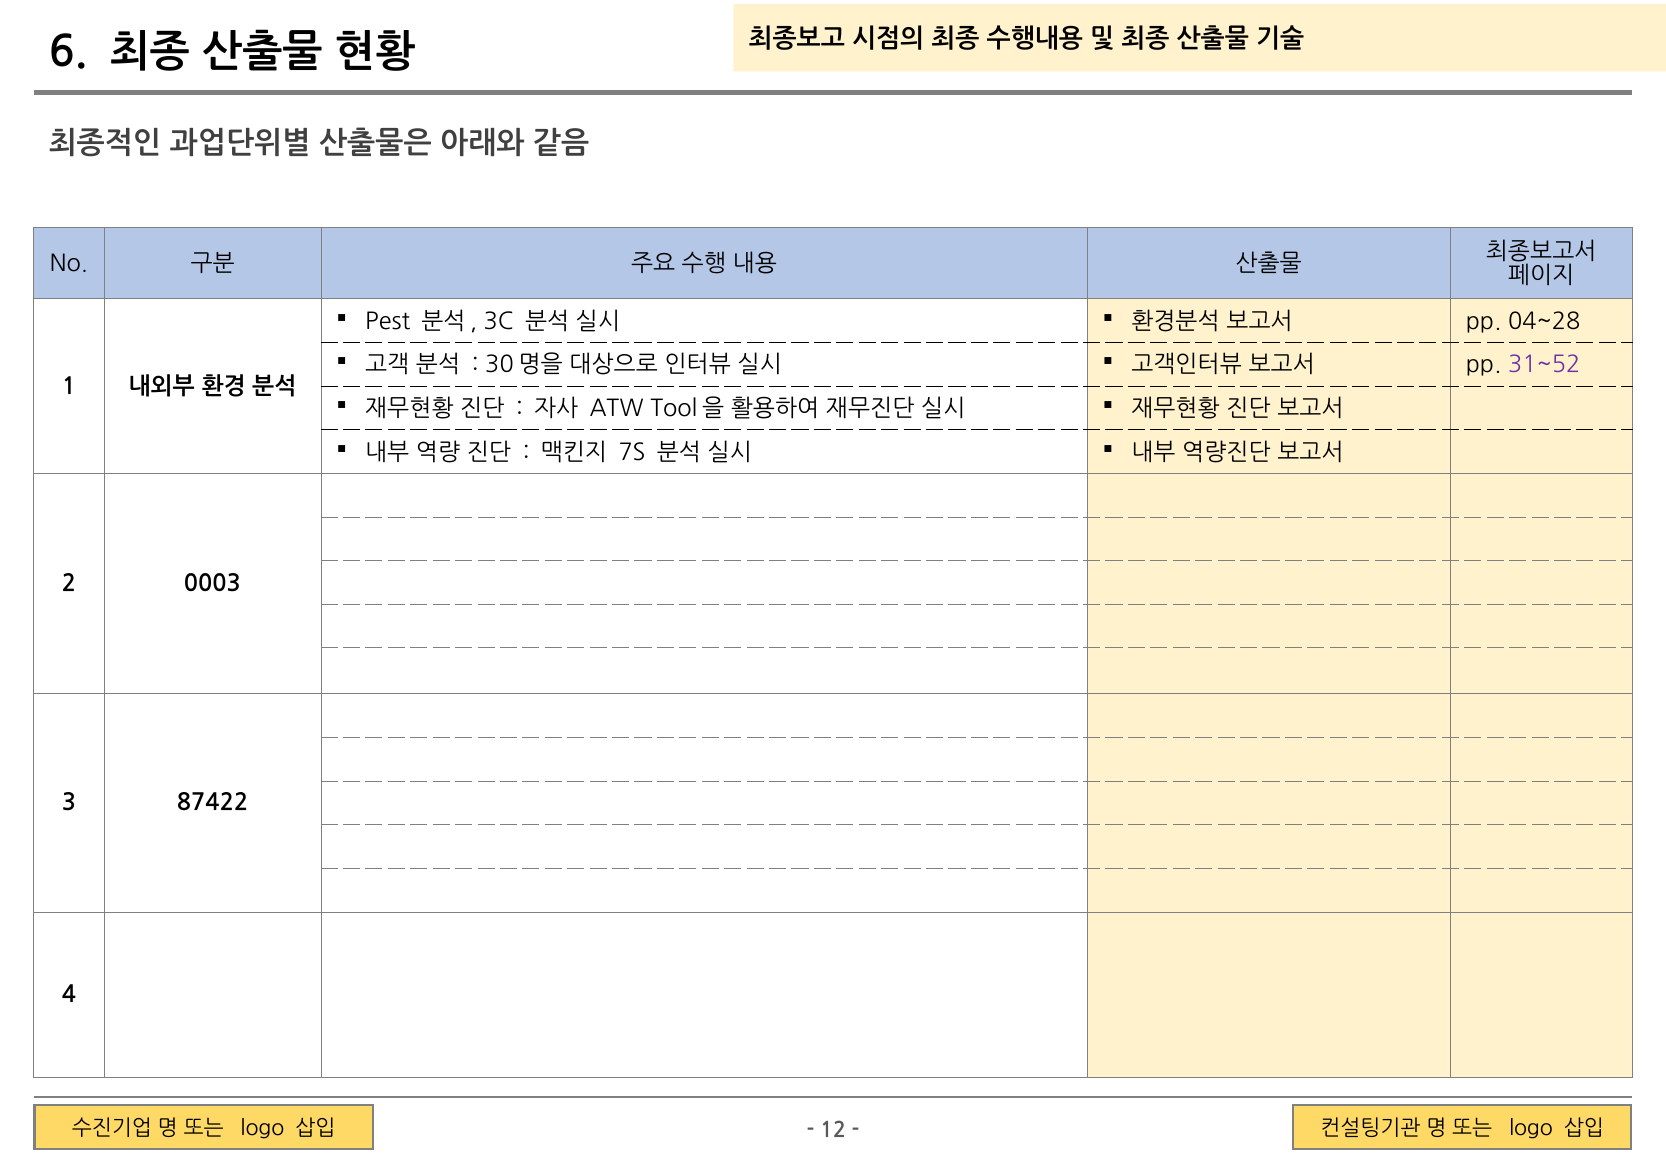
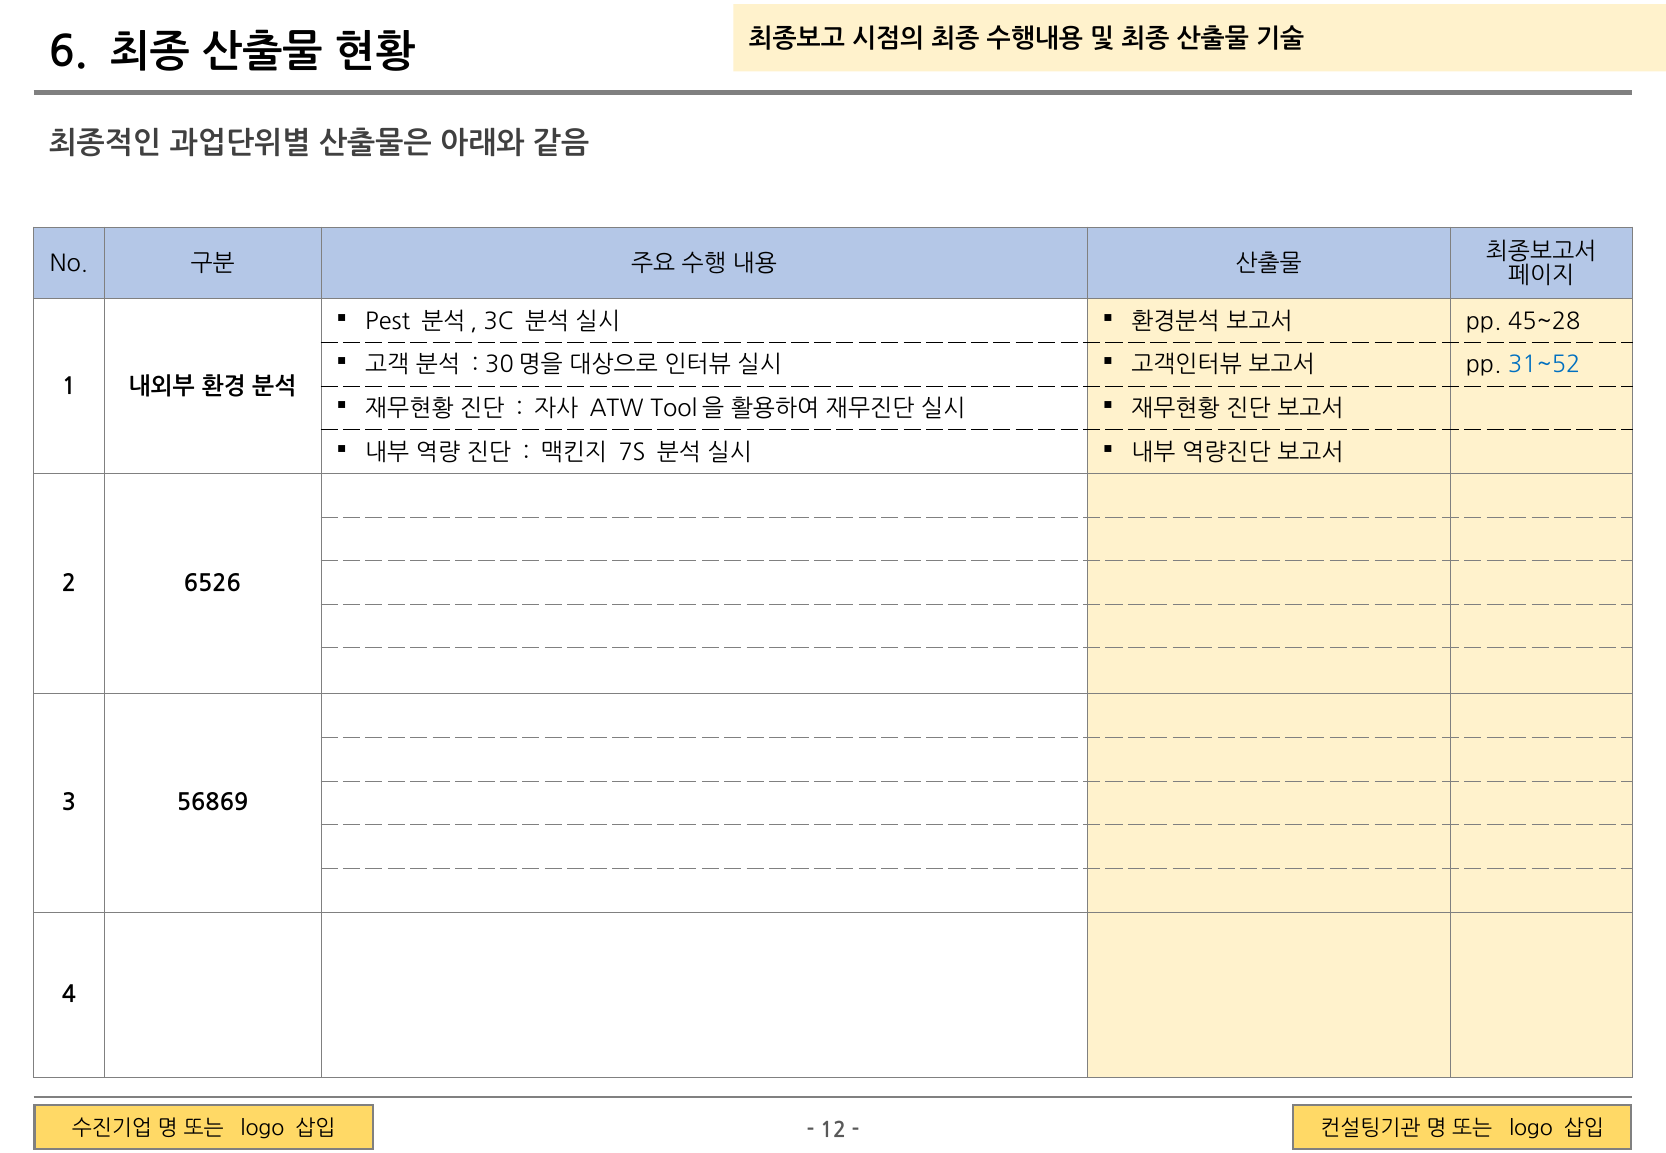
04~28: 04~28 -> 45~28
31~52 colour: purple -> blue
0003: 0003 -> 6526
87422: 87422 -> 56869
